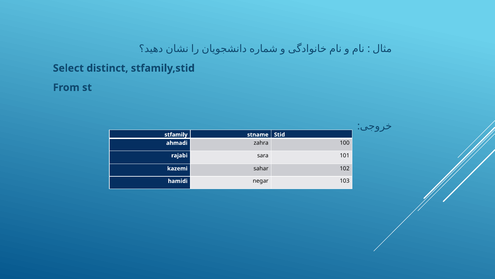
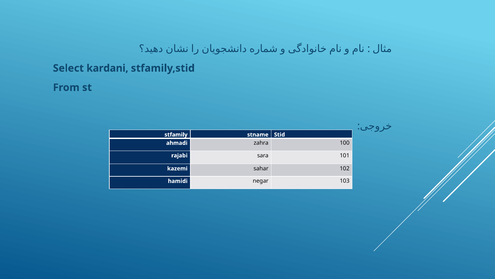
distinct: distinct -> kardani
